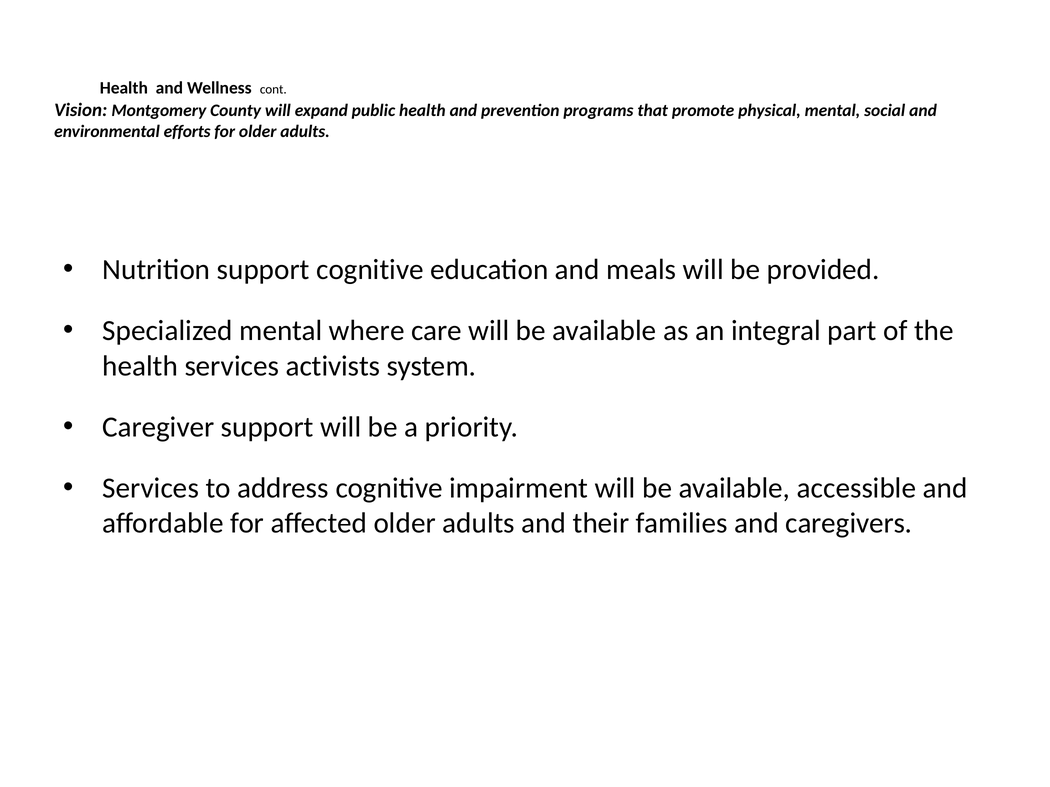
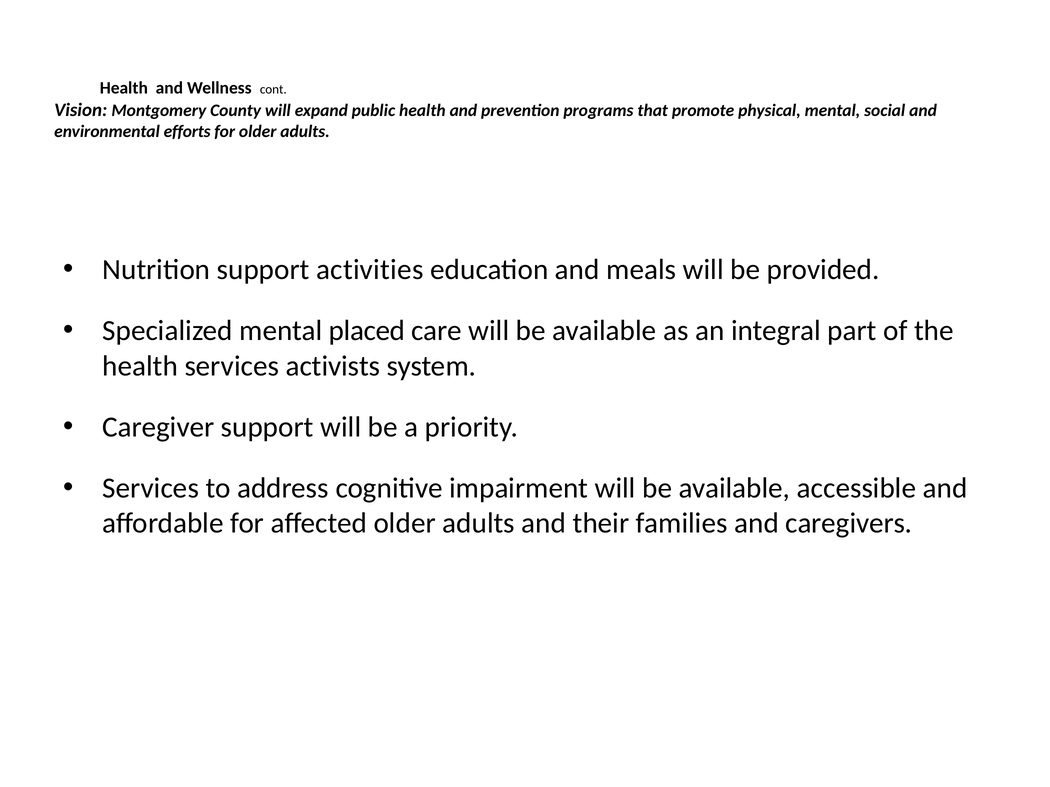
support cognitive: cognitive -> activities
where: where -> placed
